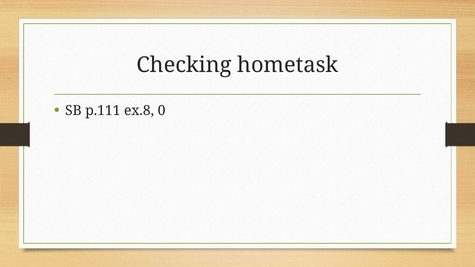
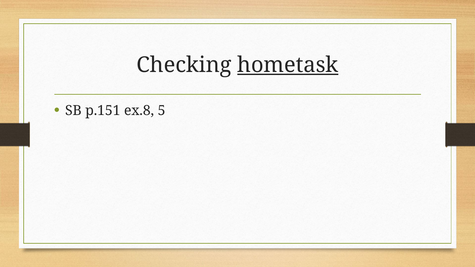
hometask underline: none -> present
p.111: p.111 -> p.151
0: 0 -> 5
